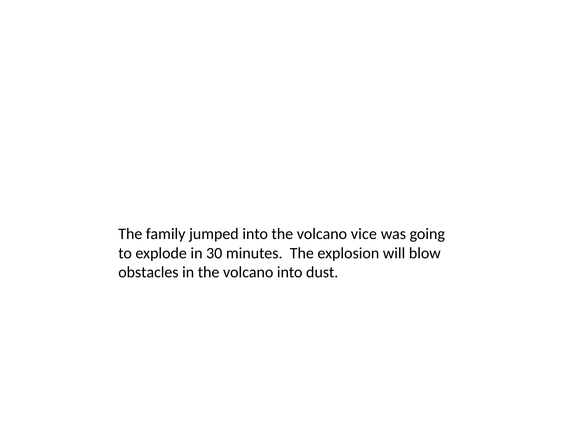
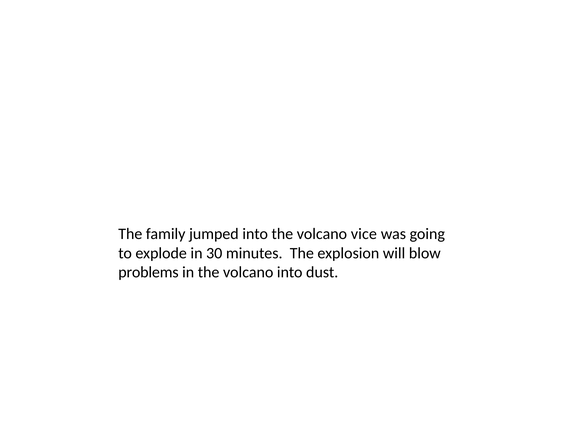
obstacles: obstacles -> problems
